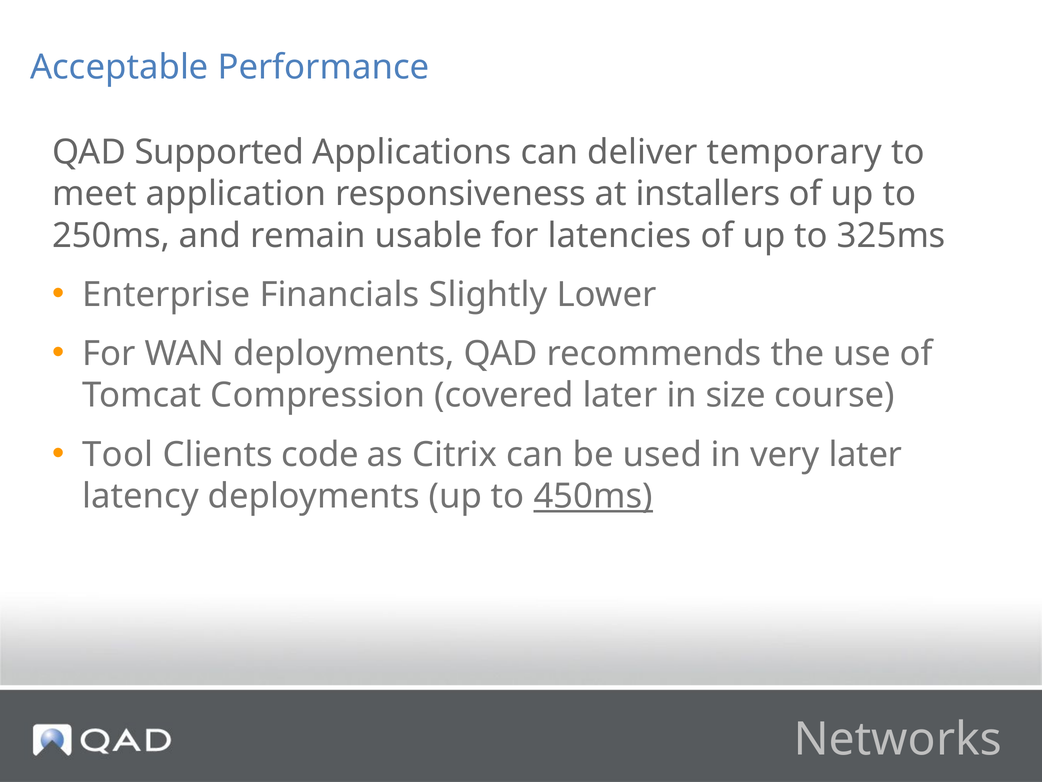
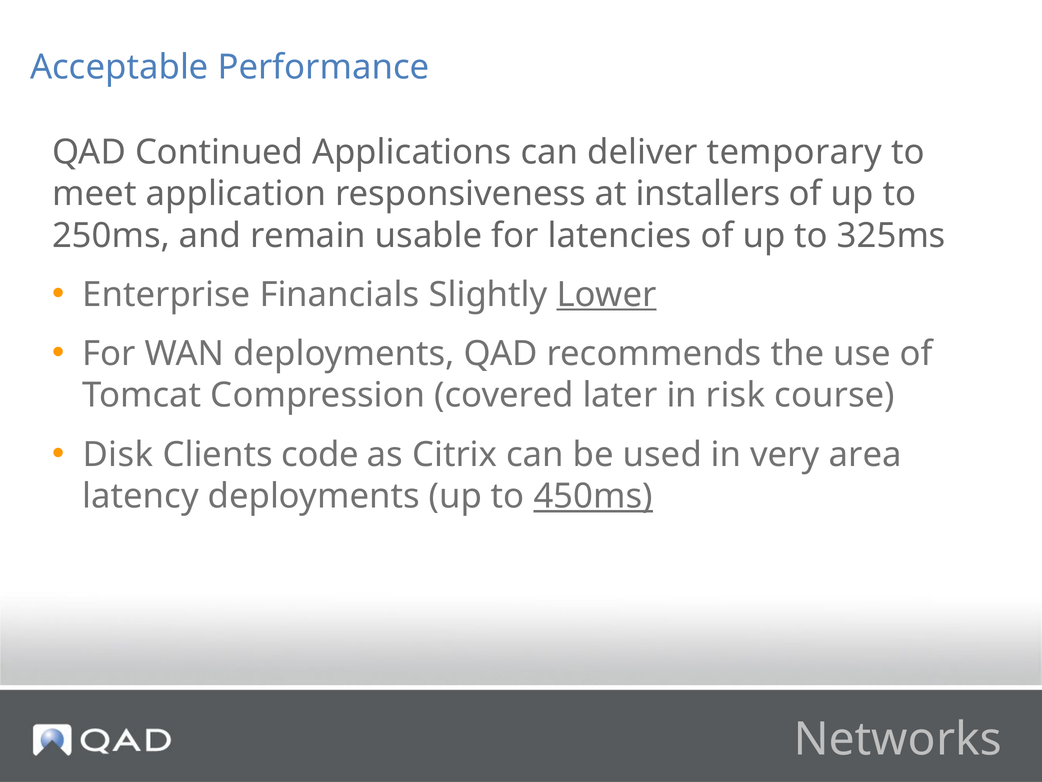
Supported: Supported -> Continued
Lower underline: none -> present
size: size -> risk
Tool: Tool -> Disk
very later: later -> area
